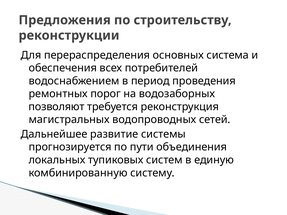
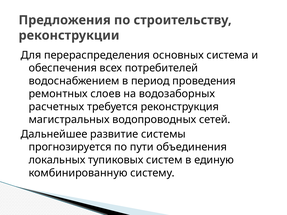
порог: порог -> слоев
позволяют: позволяют -> расчетных
